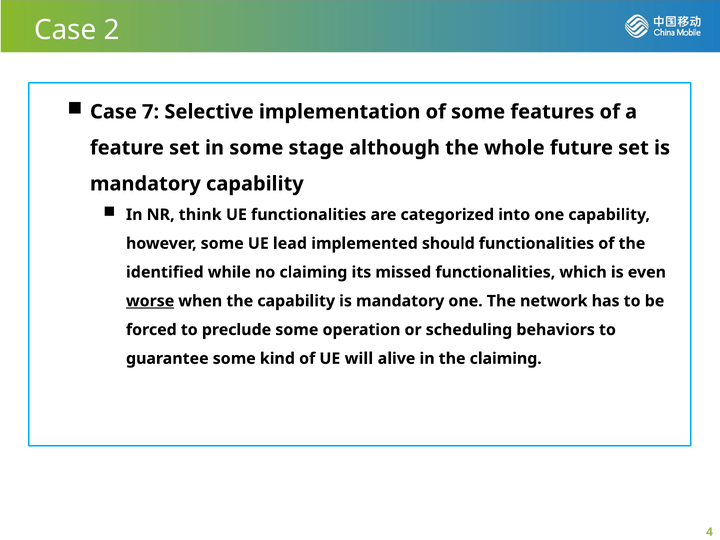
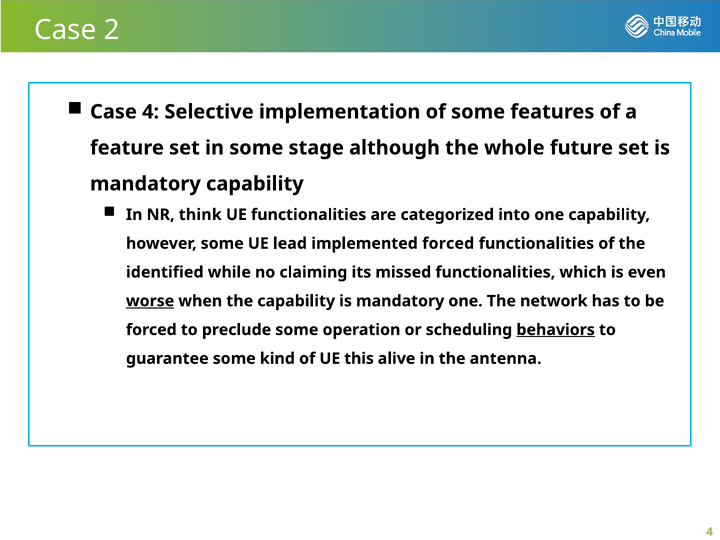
Case 7: 7 -> 4
implemented should: should -> forced
behaviors underline: none -> present
will: will -> this
the claiming: claiming -> antenna
